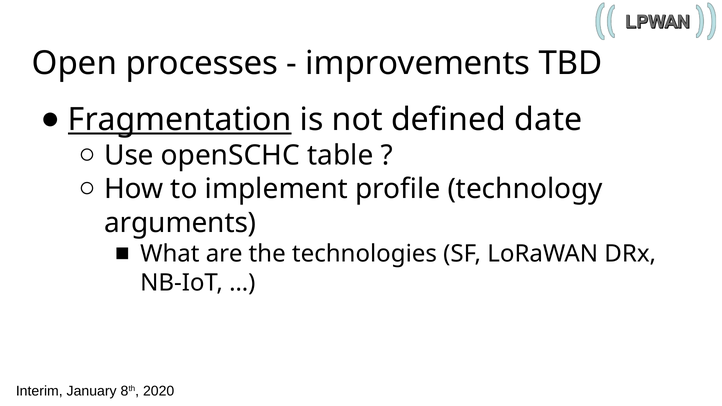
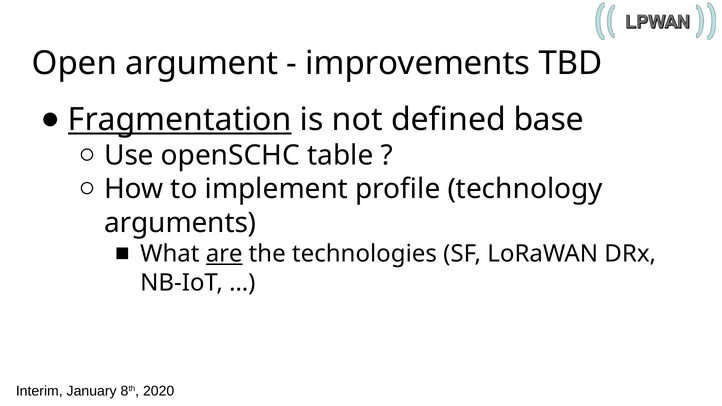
processes: processes -> argument
date: date -> base
are underline: none -> present
